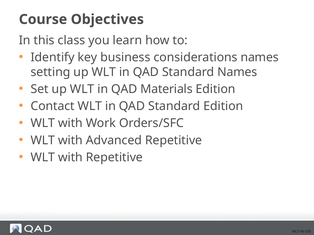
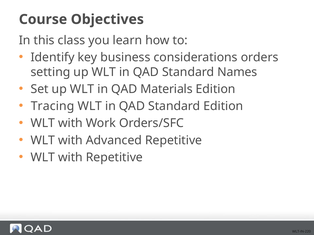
considerations names: names -> orders
Contact: Contact -> Tracing
